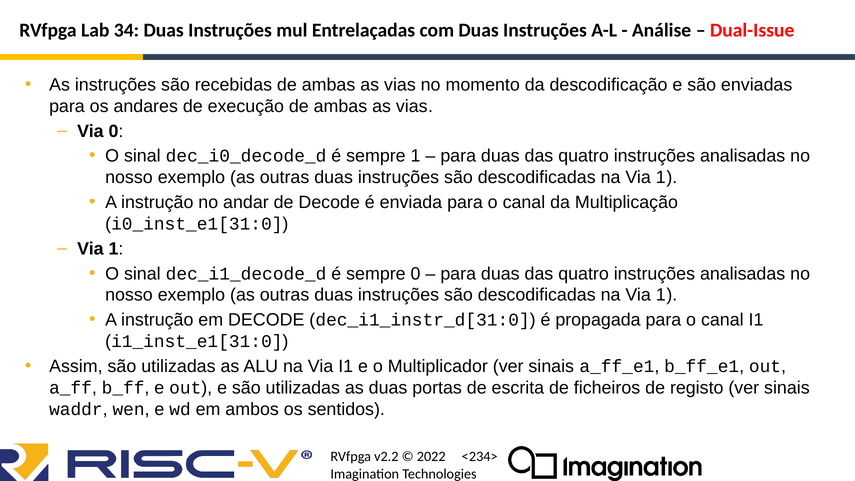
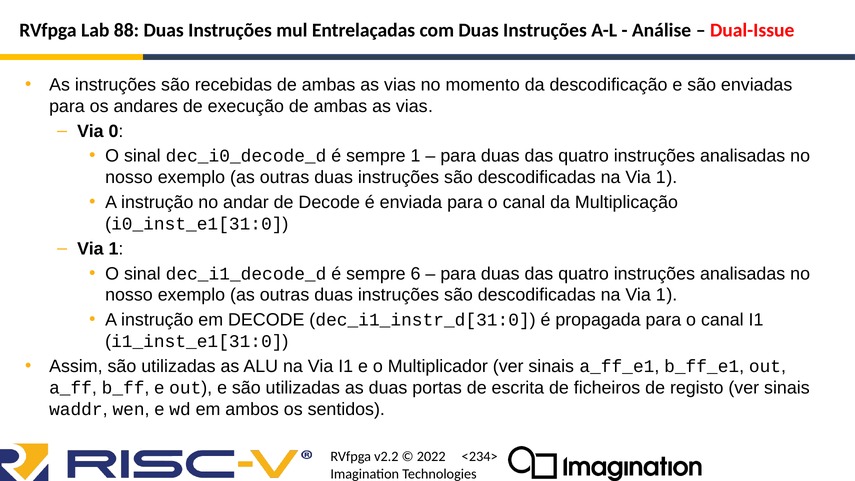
34: 34 -> 88
sempre 0: 0 -> 6
